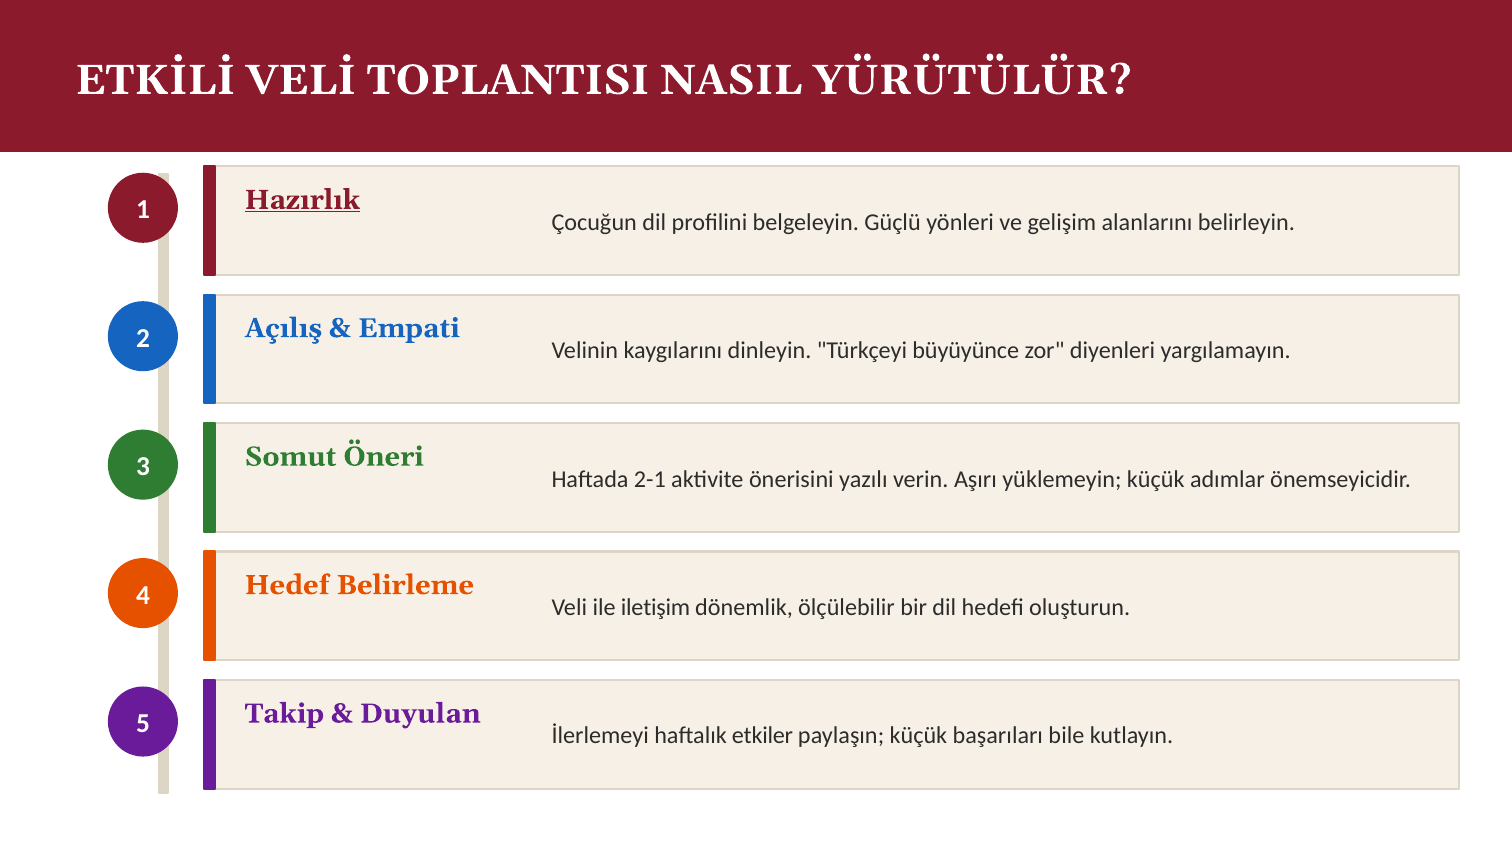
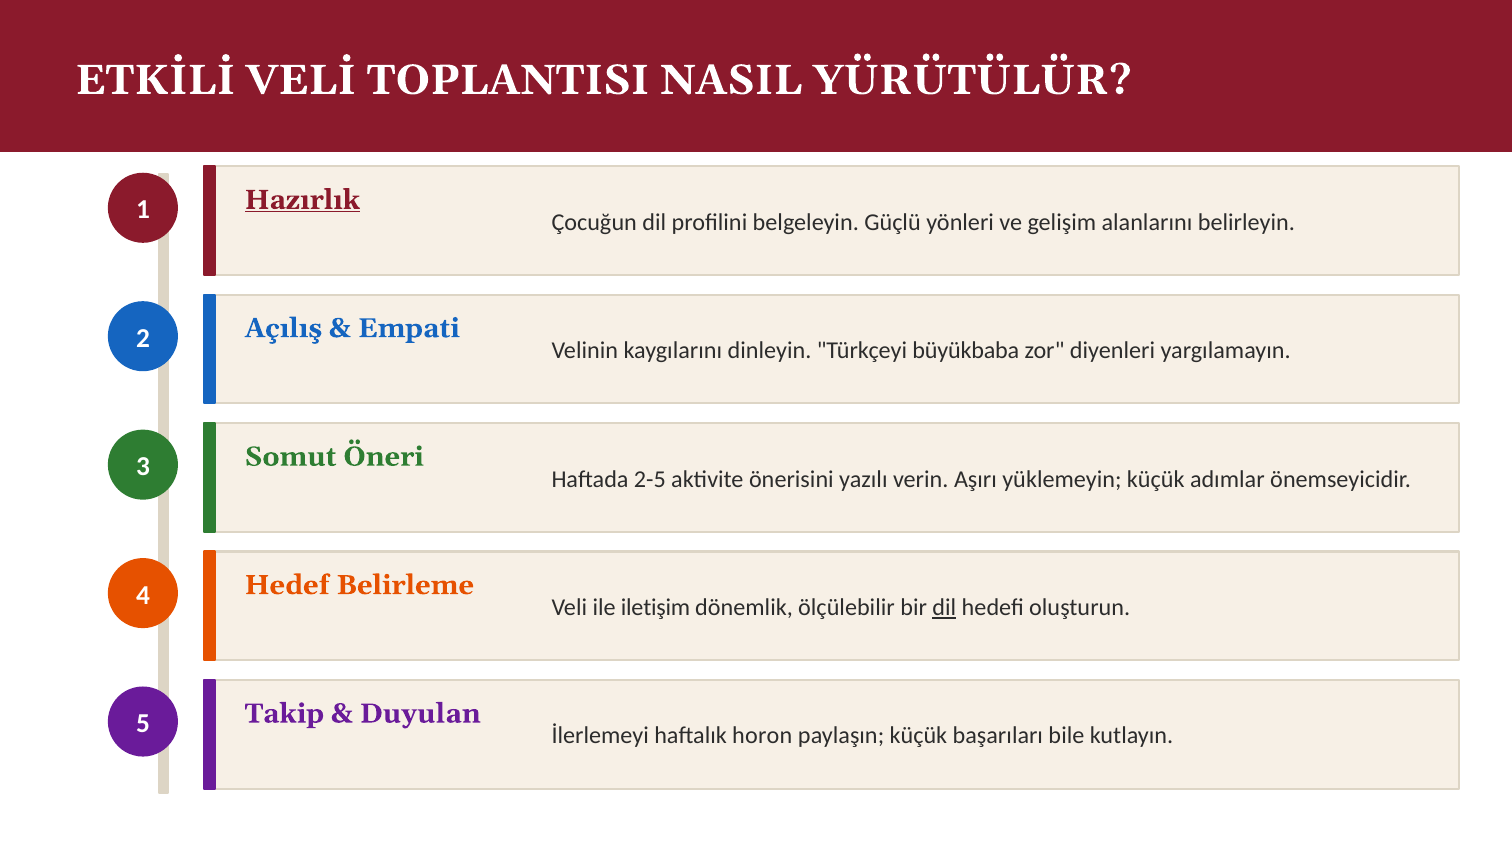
büyüyünce: büyüyünce -> büyükbaba
2-1: 2-1 -> 2-5
dil at (944, 608) underline: none -> present
etkiler: etkiler -> horon
